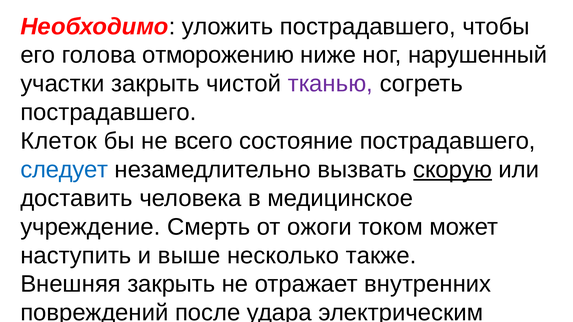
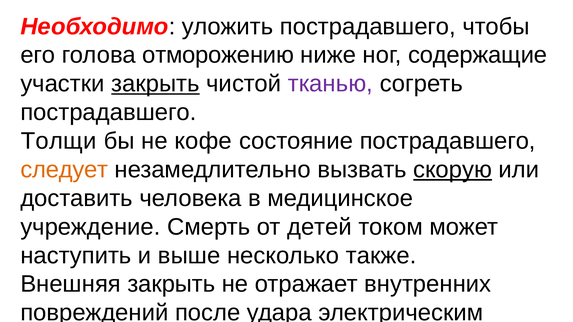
нарушенный: нарушенный -> содержащие
закрыть at (155, 84) underline: none -> present
Клеток: Клеток -> Толщи
всего: всего -> кофе
следует colour: blue -> orange
ожоги: ожоги -> детей
